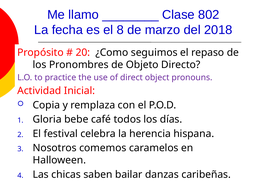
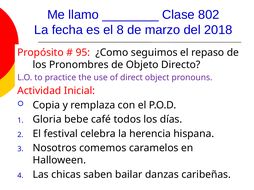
20: 20 -> 95
